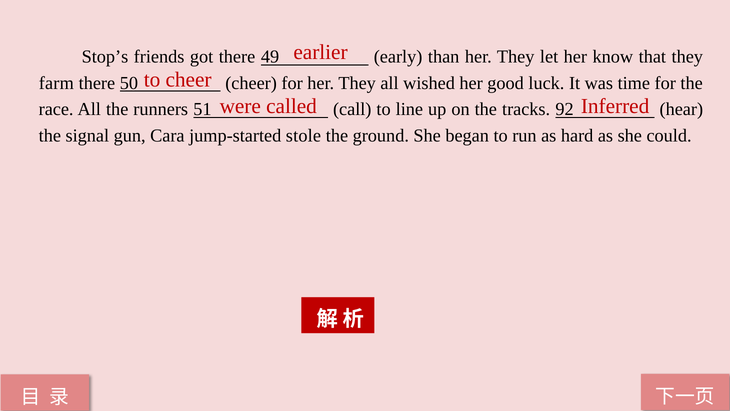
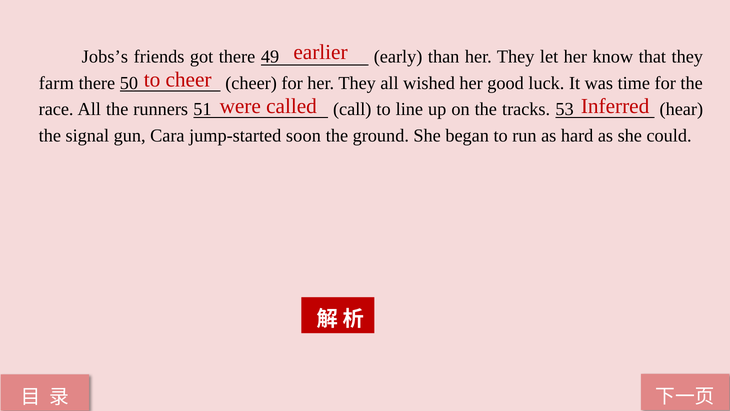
Stop’s: Stop’s -> Jobs’s
92: 92 -> 53
stole: stole -> soon
